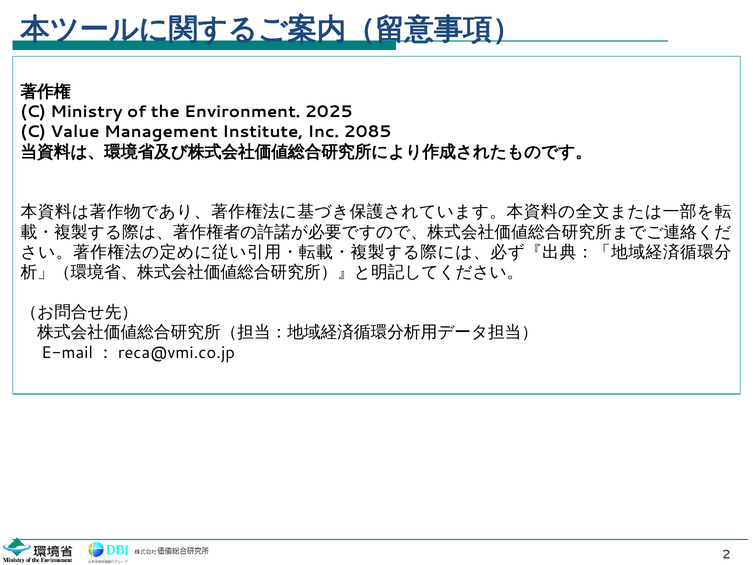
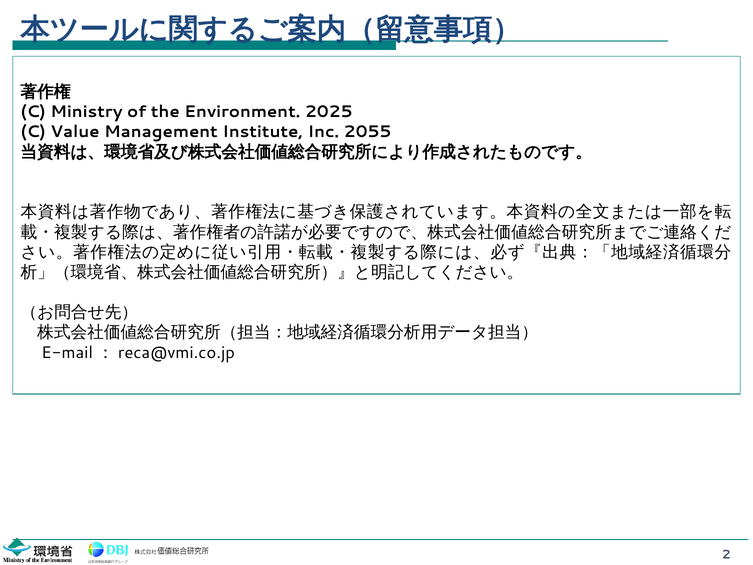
2085: 2085 -> 2055
